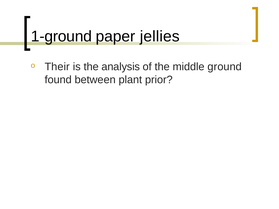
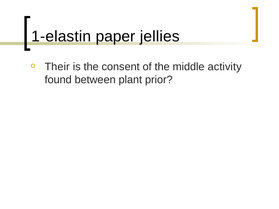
1-ground: 1-ground -> 1-elastin
analysis: analysis -> consent
ground: ground -> activity
